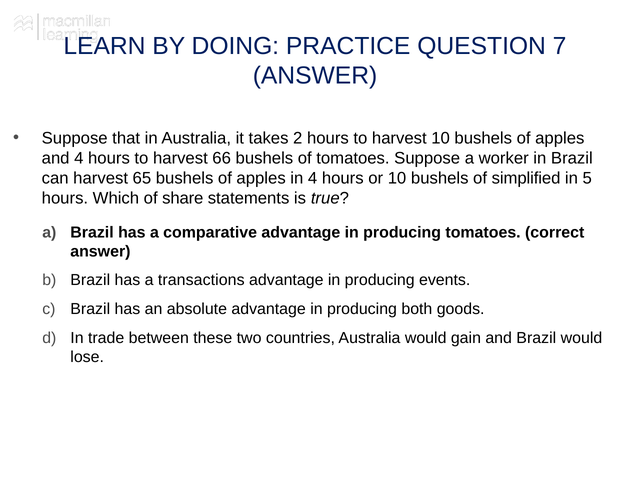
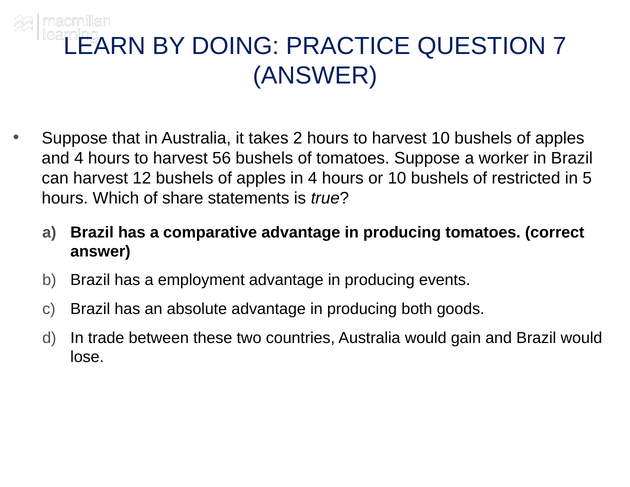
66: 66 -> 56
65: 65 -> 12
simplified: simplified -> restricted
transactions: transactions -> employment
